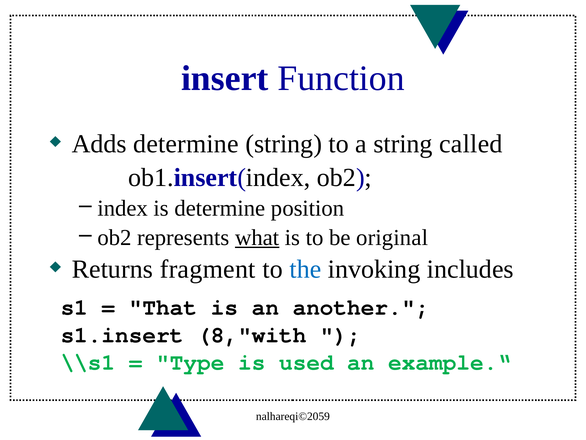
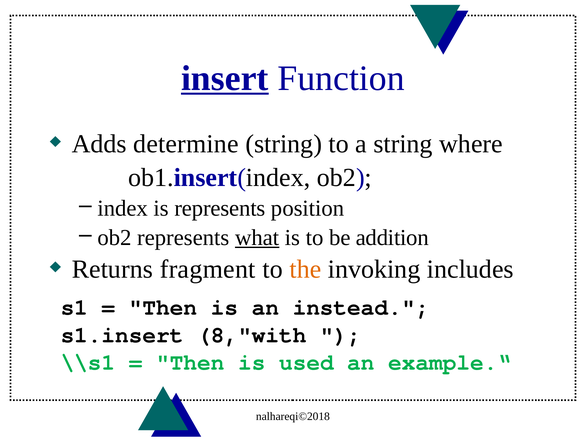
insert underline: none -> present
called: called -> where
is determine: determine -> represents
original: original -> addition
the colour: blue -> orange
That at (163, 307): That -> Then
another: another -> instead
Type at (190, 362): Type -> Then
nalhareqi©2059: nalhareqi©2059 -> nalhareqi©2018
